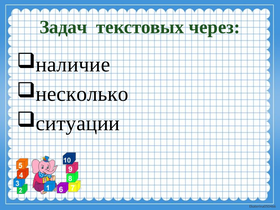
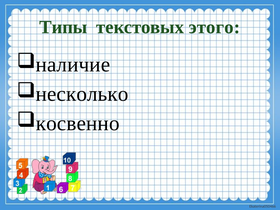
Задач: Задач -> Типы
через: через -> этого
ситуации: ситуации -> косвенно
